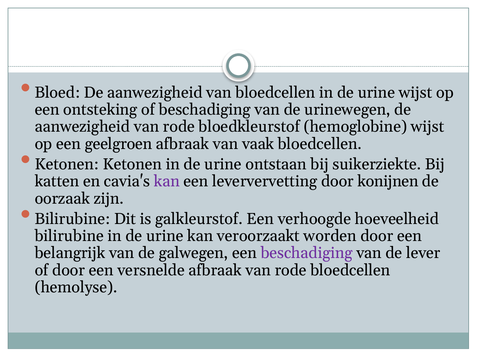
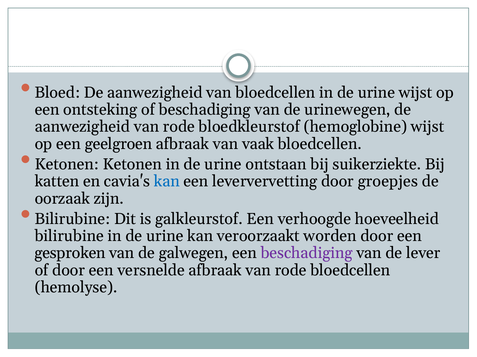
kan at (167, 182) colour: purple -> blue
konijnen: konijnen -> groepjes
belangrijk: belangrijk -> gesproken
